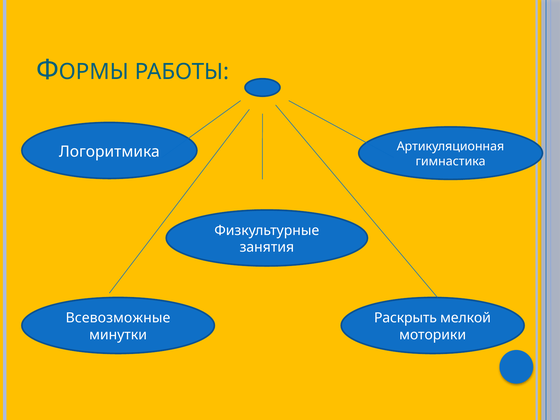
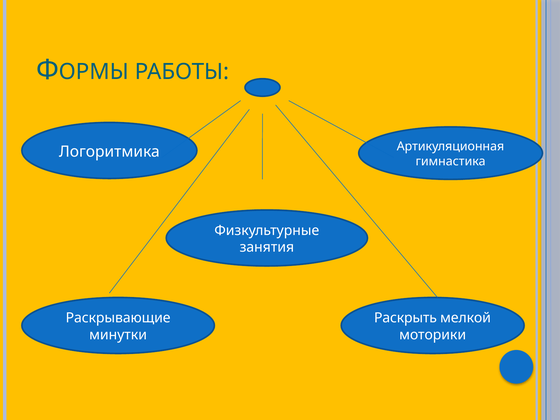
Всевозможные: Всевозможные -> Раскрывающие
